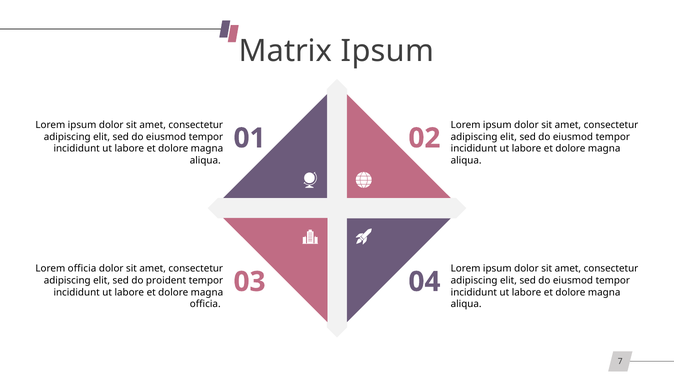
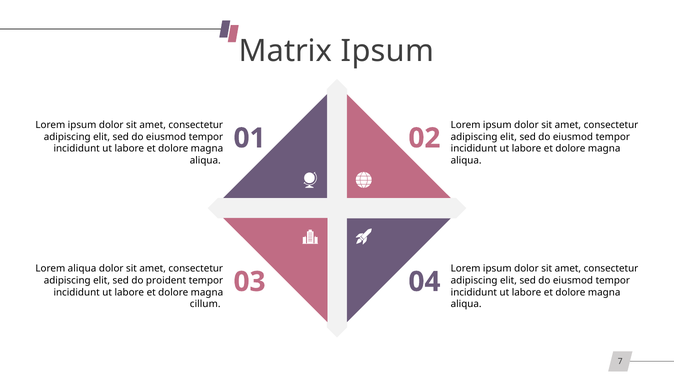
Lorem officia: officia -> aliqua
officia at (205, 304): officia -> cillum
